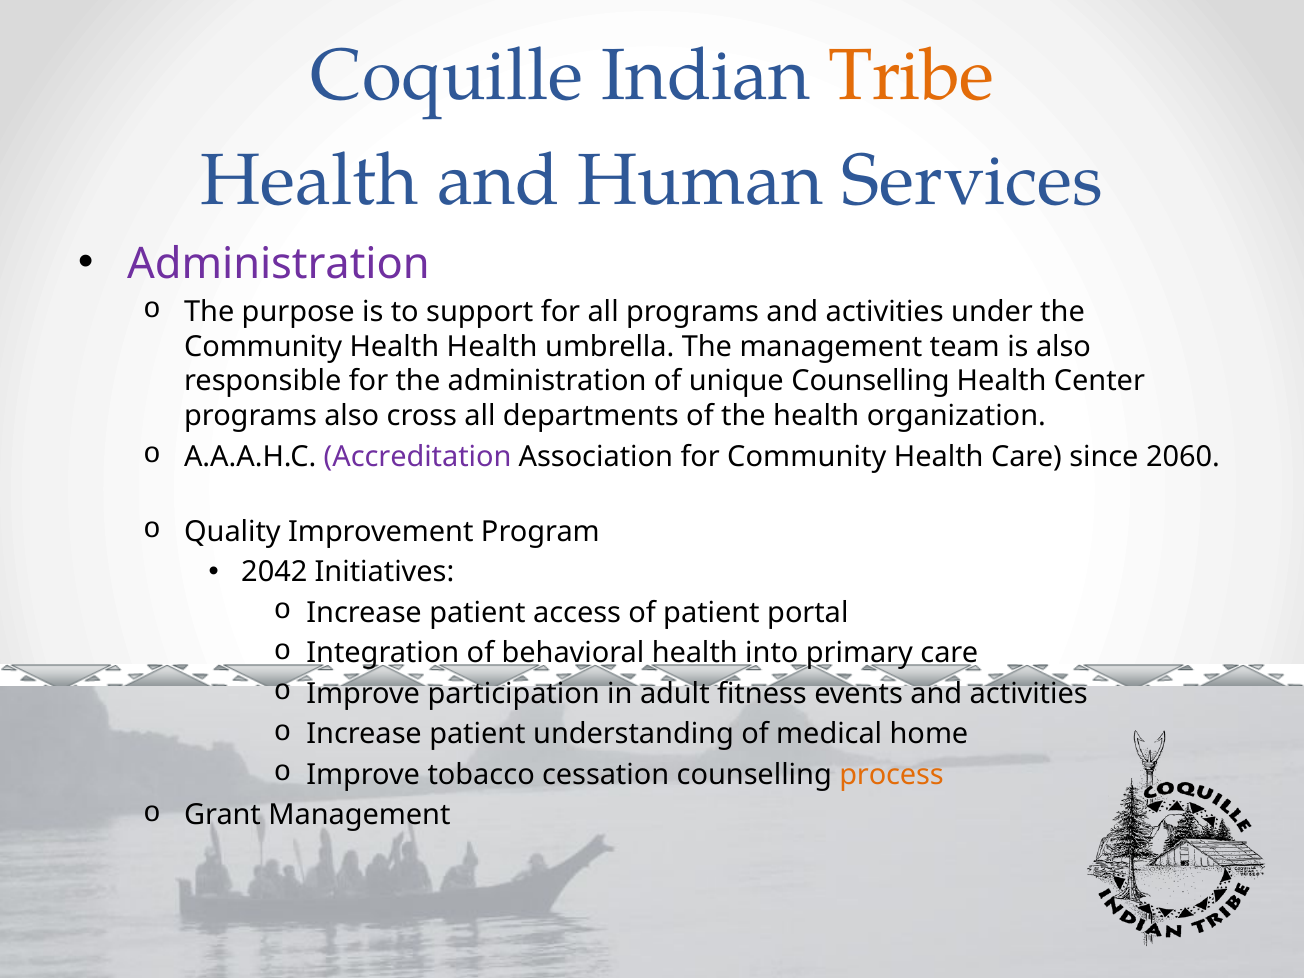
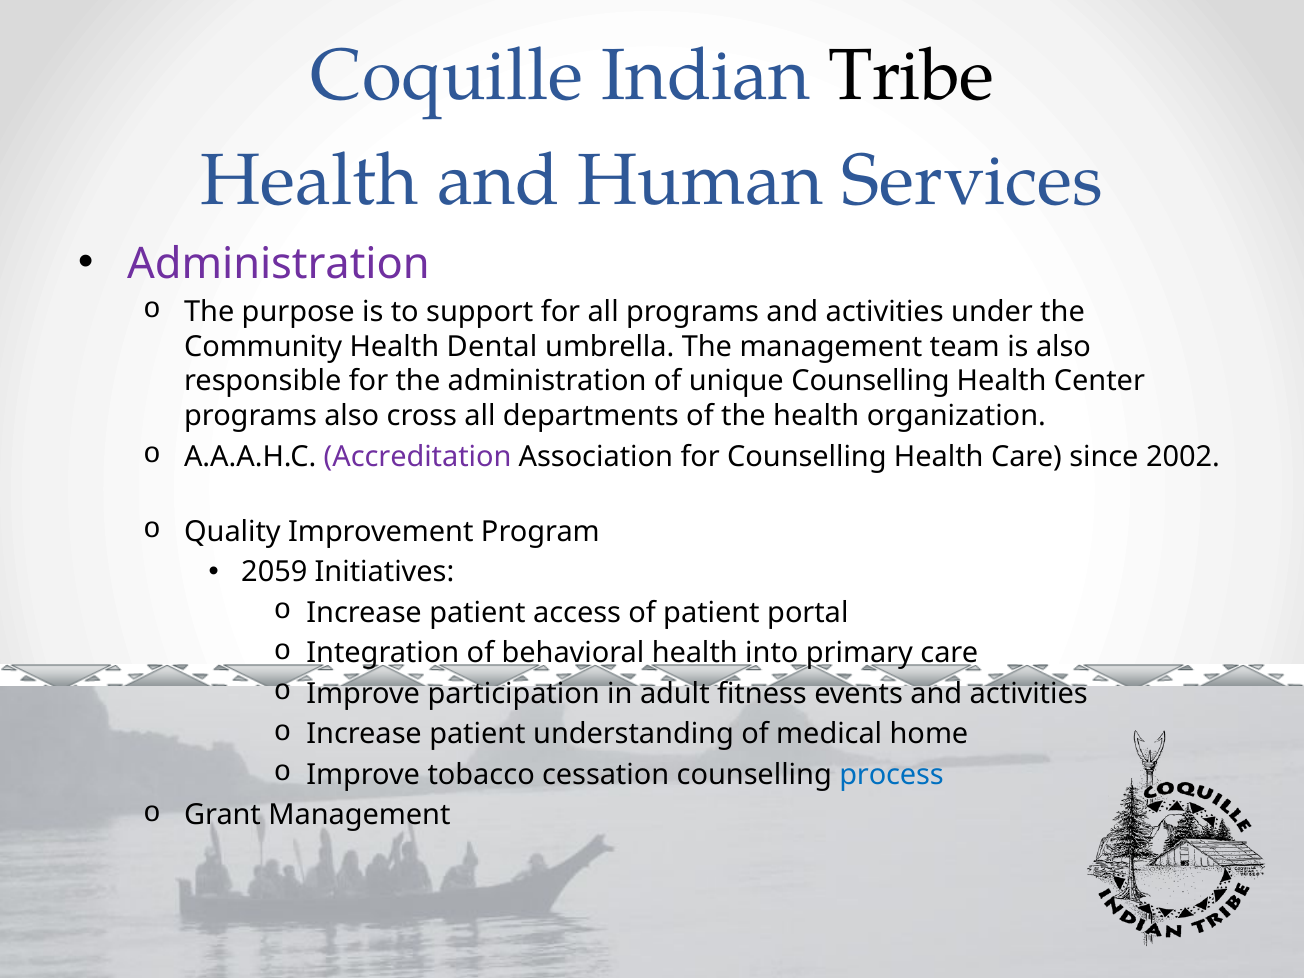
Tribe colour: orange -> black
Health Health: Health -> Dental
for Community: Community -> Counselling
2060: 2060 -> 2002
2042: 2042 -> 2059
process colour: orange -> blue
